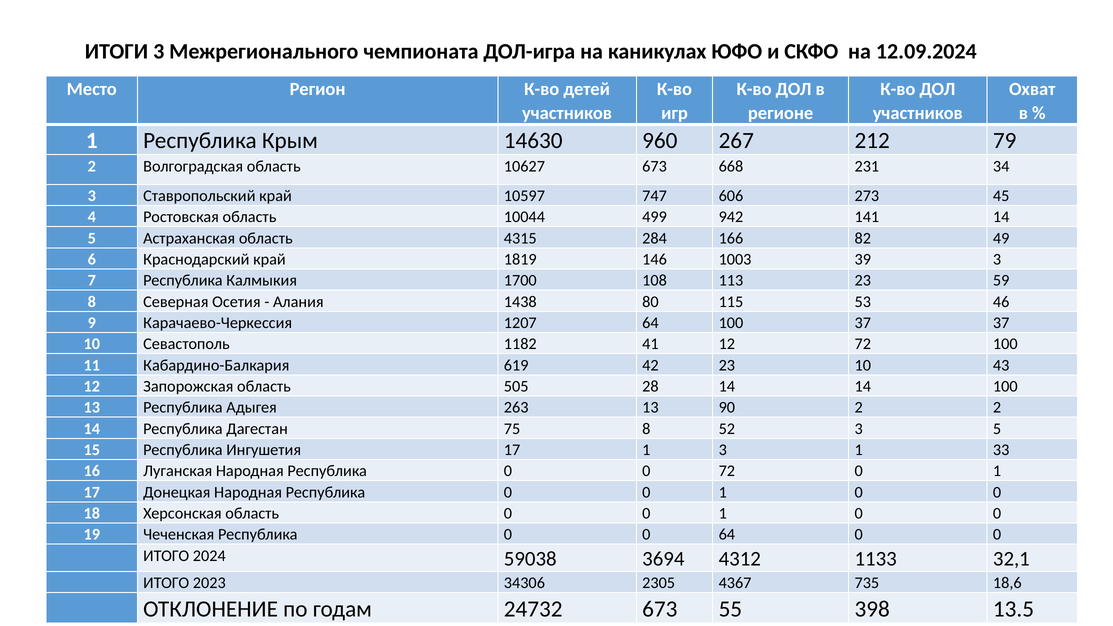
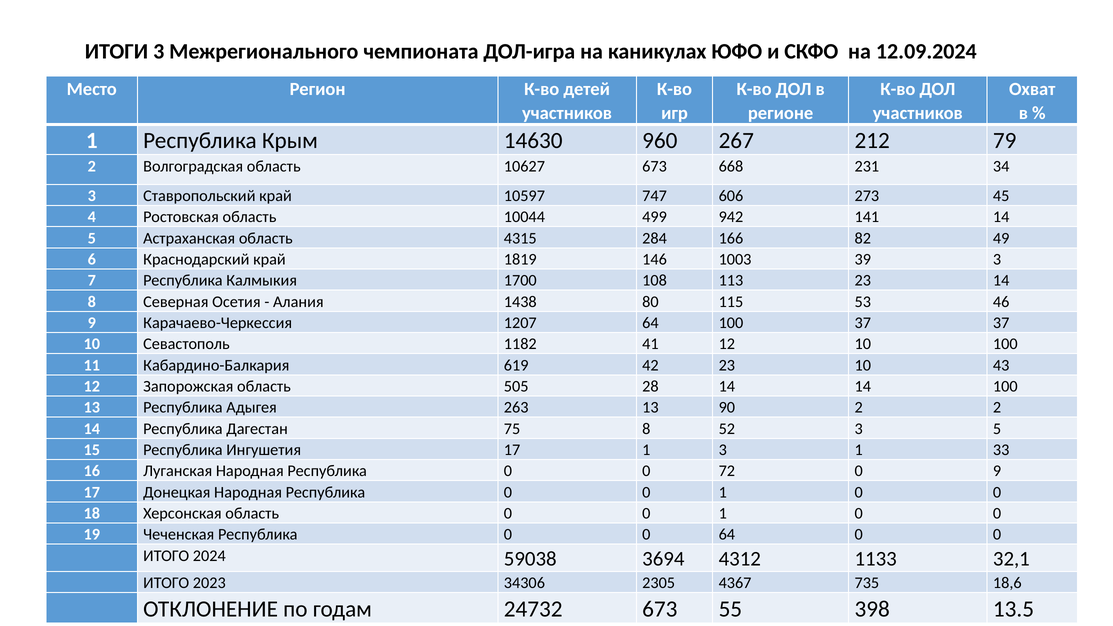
23 59: 59 -> 14
12 72: 72 -> 10
72 0 1: 1 -> 9
